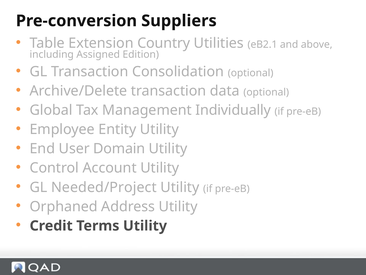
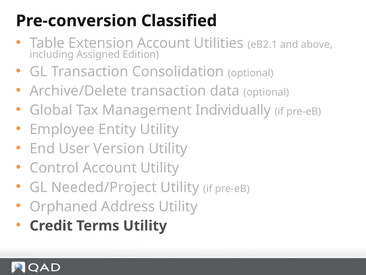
Suppliers: Suppliers -> Classified
Extension Country: Country -> Account
Domain: Domain -> Version
